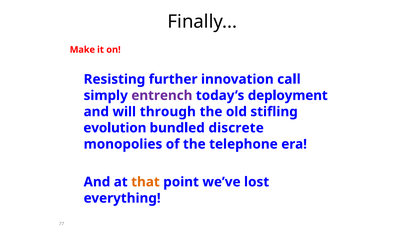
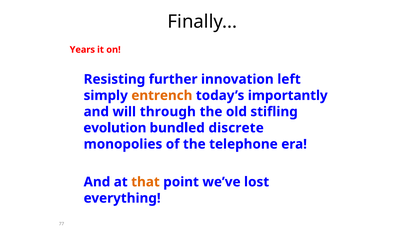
Make: Make -> Years
call: call -> left
entrench colour: purple -> orange
deployment: deployment -> importantly
